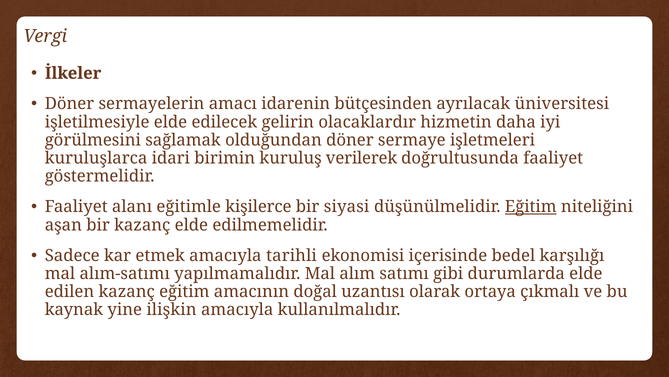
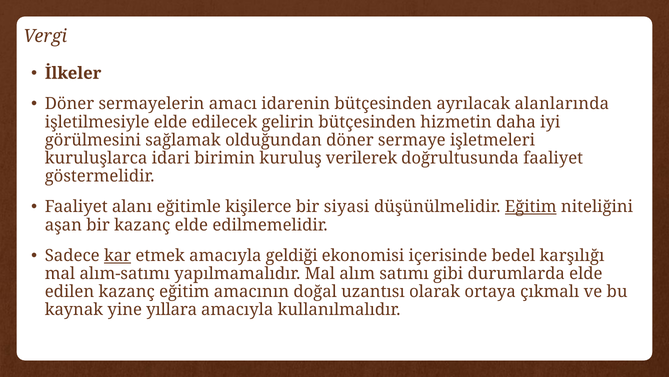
üniversitesi: üniversitesi -> alanlarında
gelirin olacaklardır: olacaklardır -> bütçesinden
kar underline: none -> present
tarihli: tarihli -> geldiği
ilişkin: ilişkin -> yıllara
